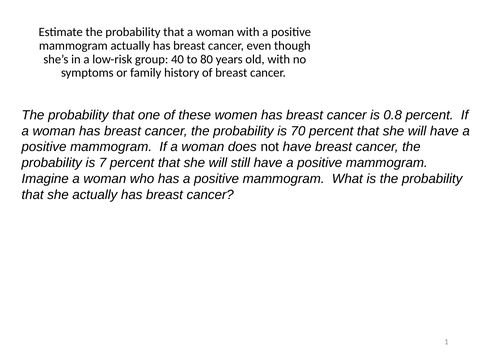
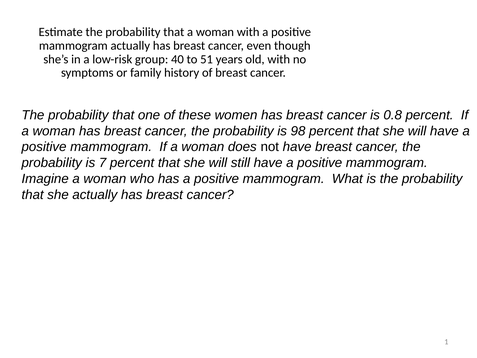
80: 80 -> 51
70: 70 -> 98
